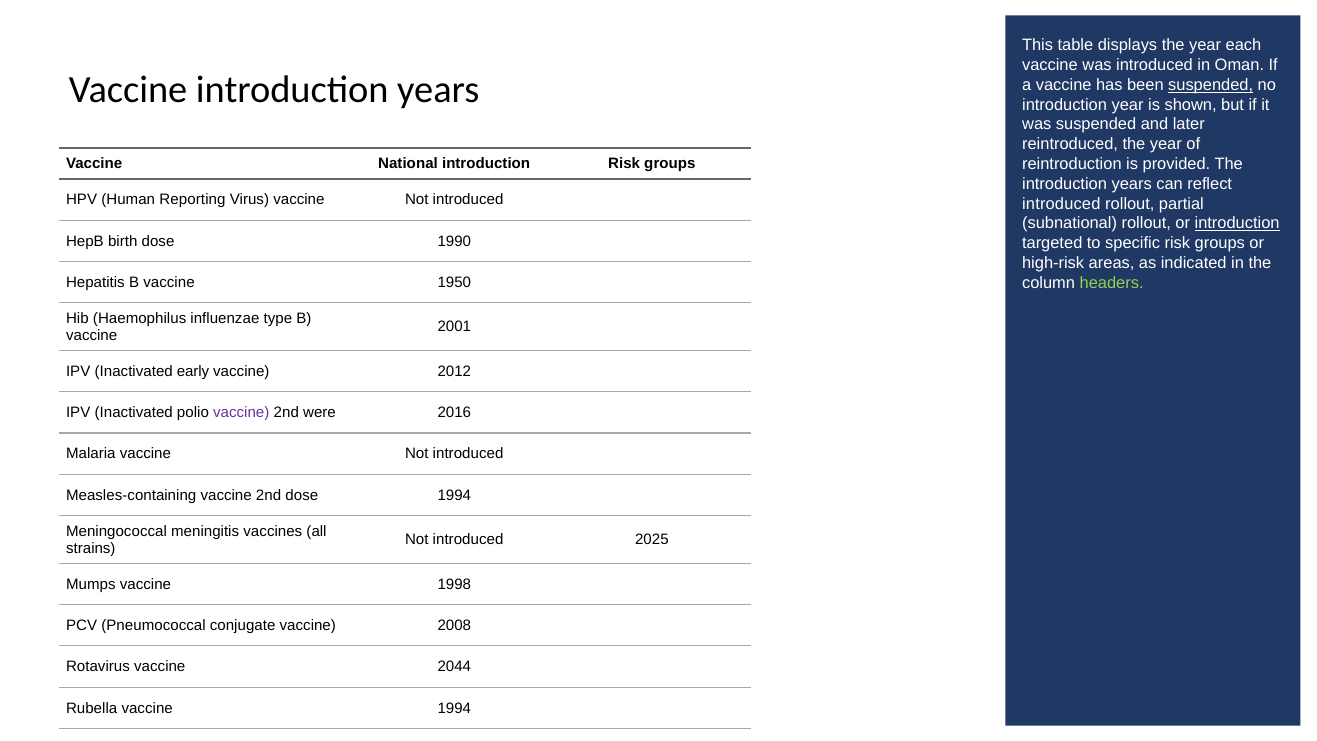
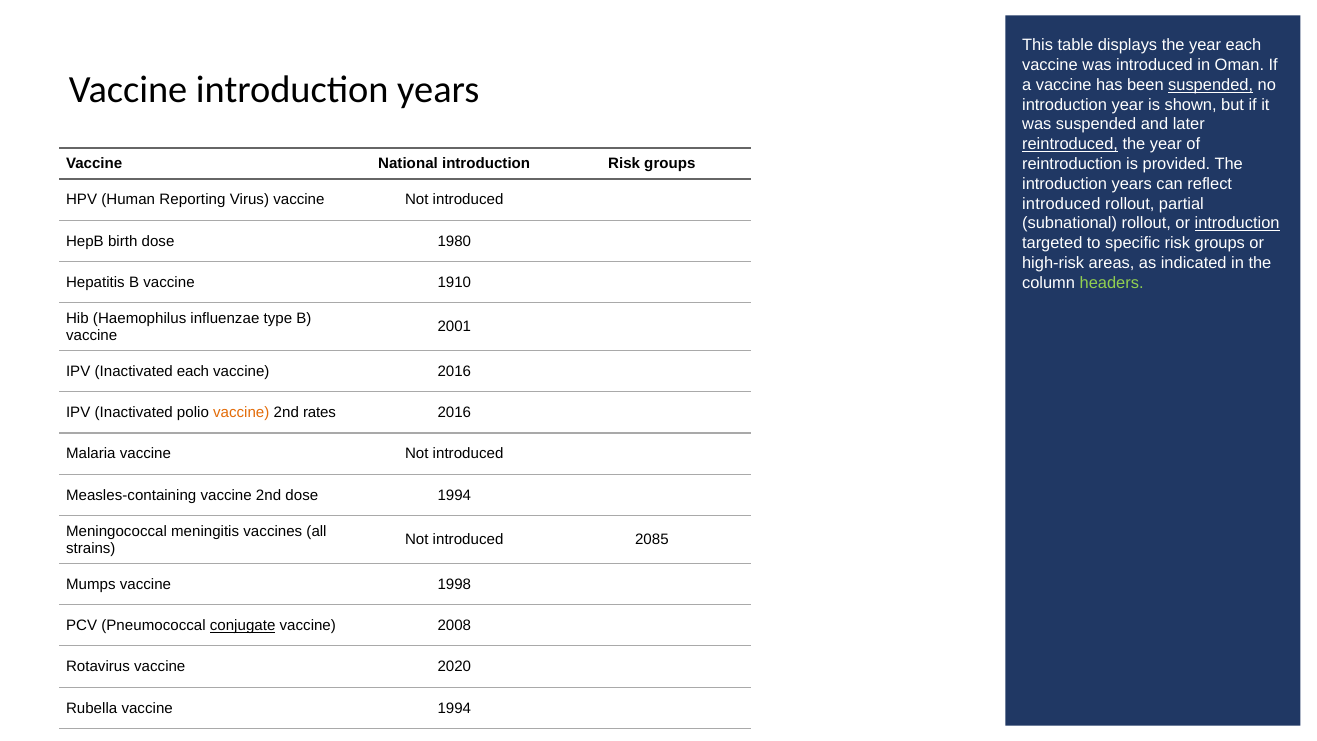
reintroduced underline: none -> present
1990: 1990 -> 1980
1950: 1950 -> 1910
Inactivated early: early -> each
vaccine 2012: 2012 -> 2016
vaccine at (241, 412) colour: purple -> orange
were: were -> rates
2025: 2025 -> 2085
conjugate underline: none -> present
2044: 2044 -> 2020
